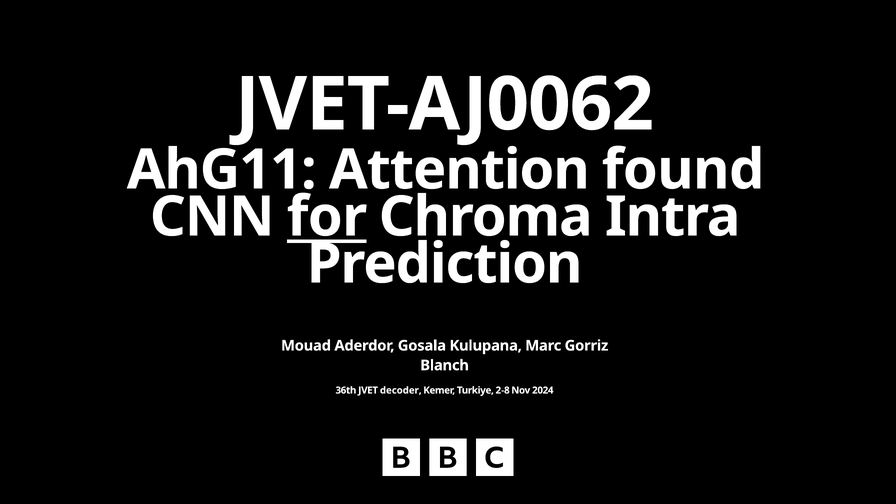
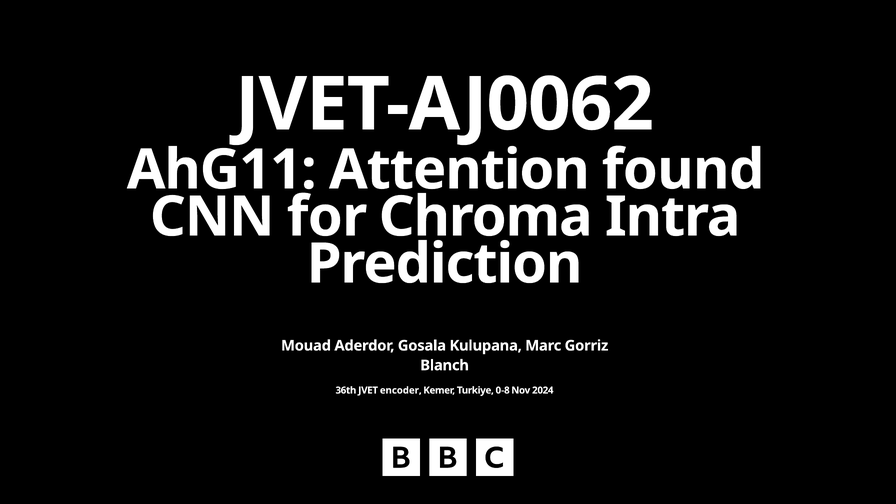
for underline: present -> none
decoder: decoder -> encoder
2-8: 2-8 -> 0-8
